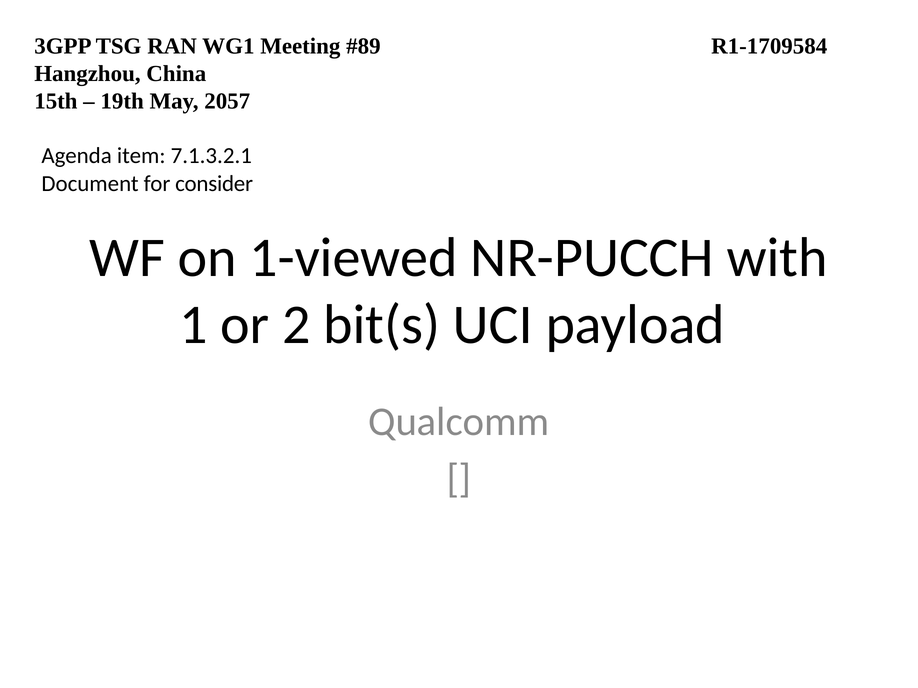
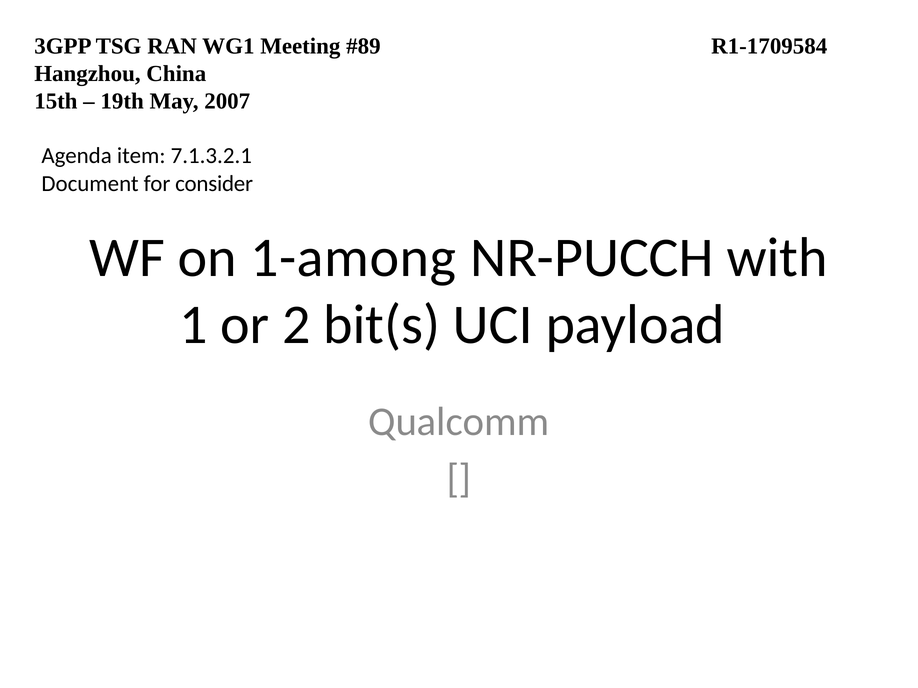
2057: 2057 -> 2007
1-viewed: 1-viewed -> 1-among
